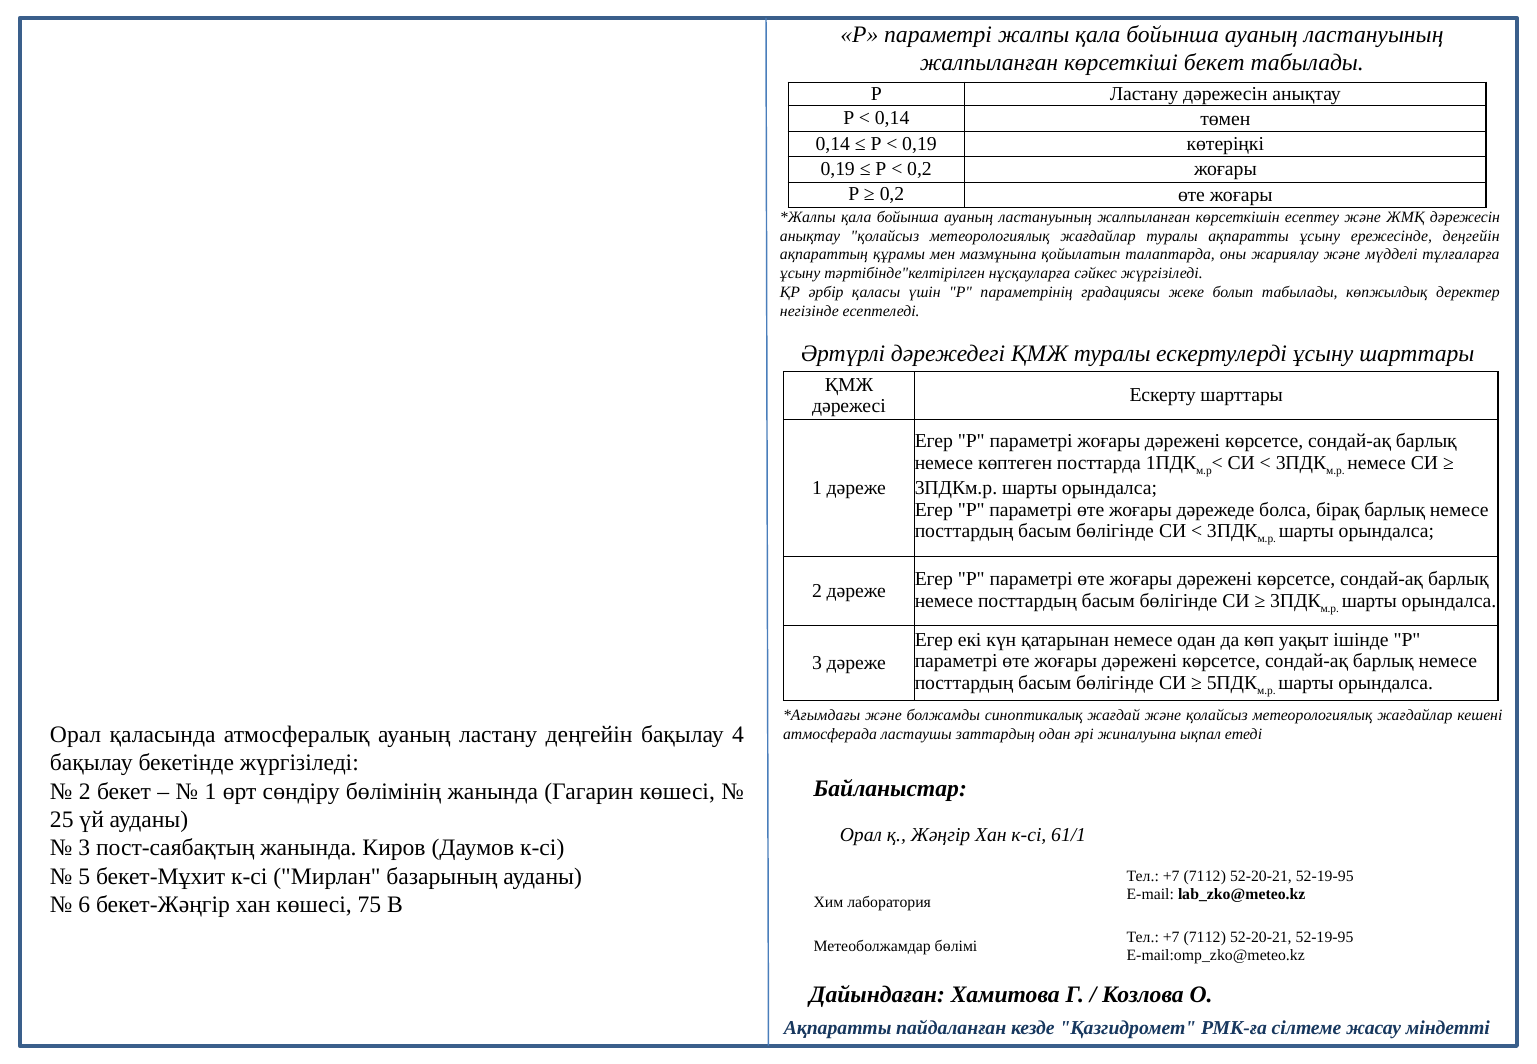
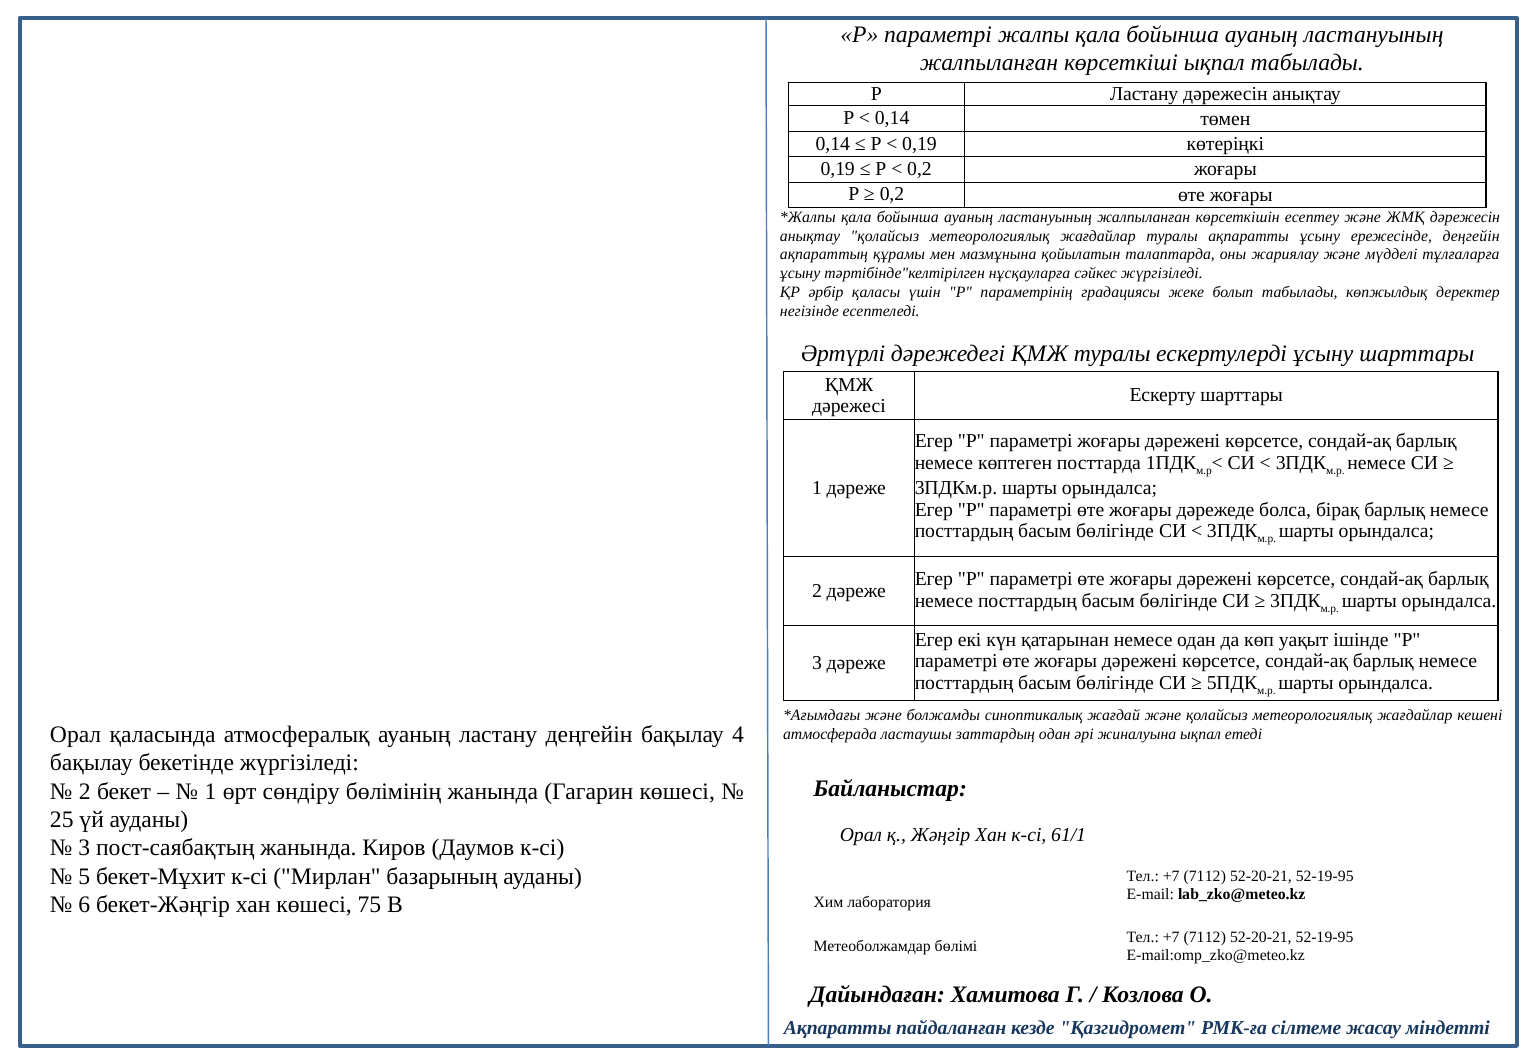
көрсеткіші бекет: бекет -> ықпал
